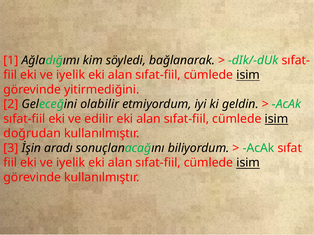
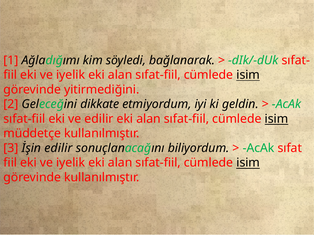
olabilir: olabilir -> dikkate
doğrudan: doğrudan -> müddetçe
İşin aradı: aradı -> edilir
